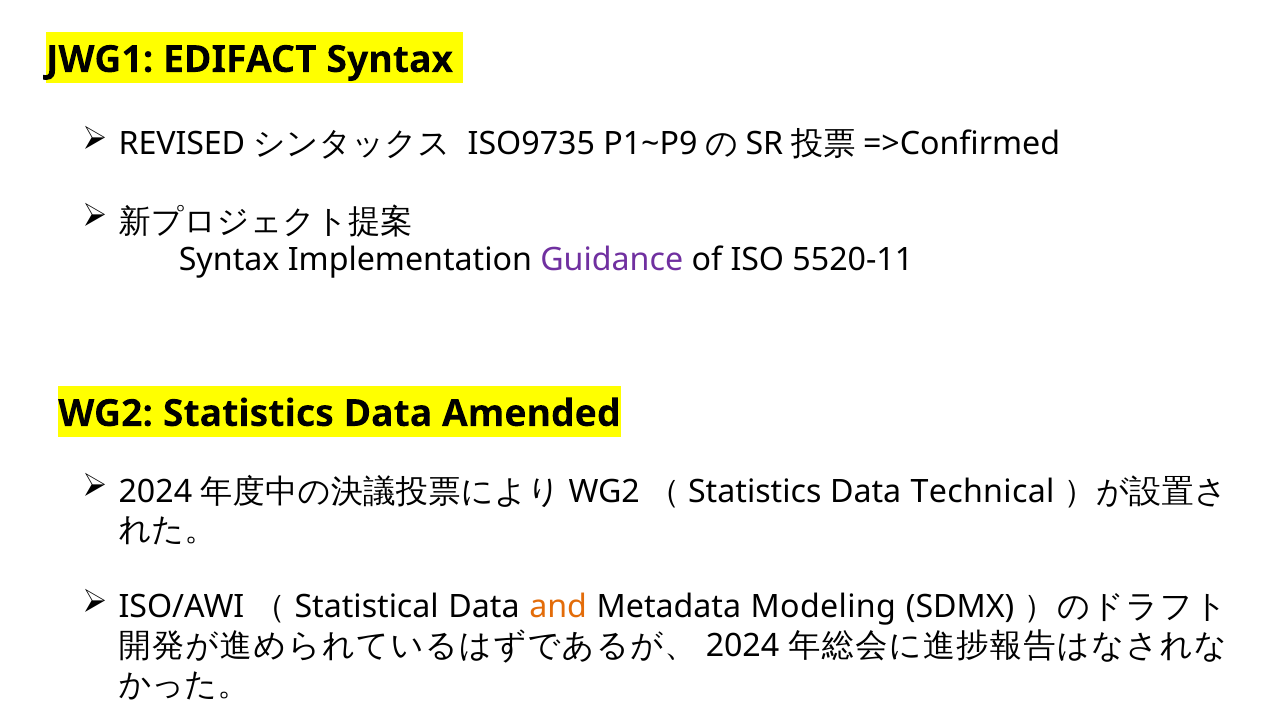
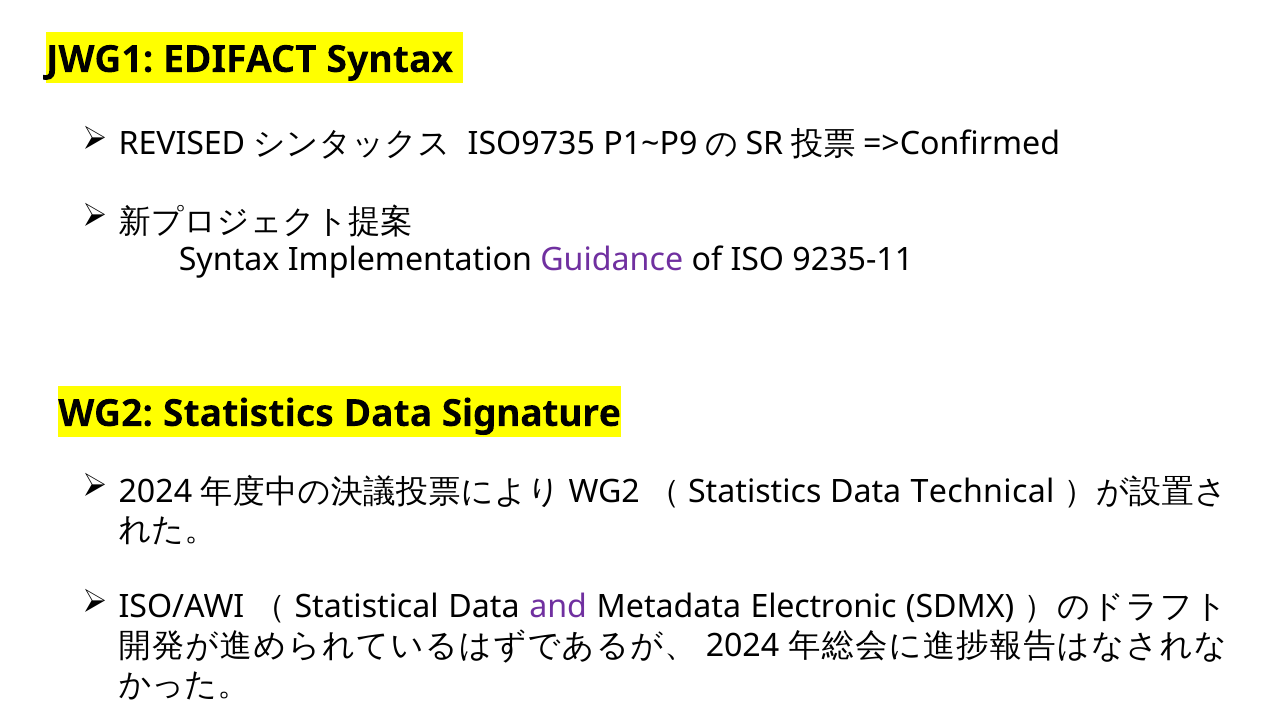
5520-11: 5520-11 -> 9235-11
Amended: Amended -> Signature
and colour: orange -> purple
Modeling: Modeling -> Electronic
